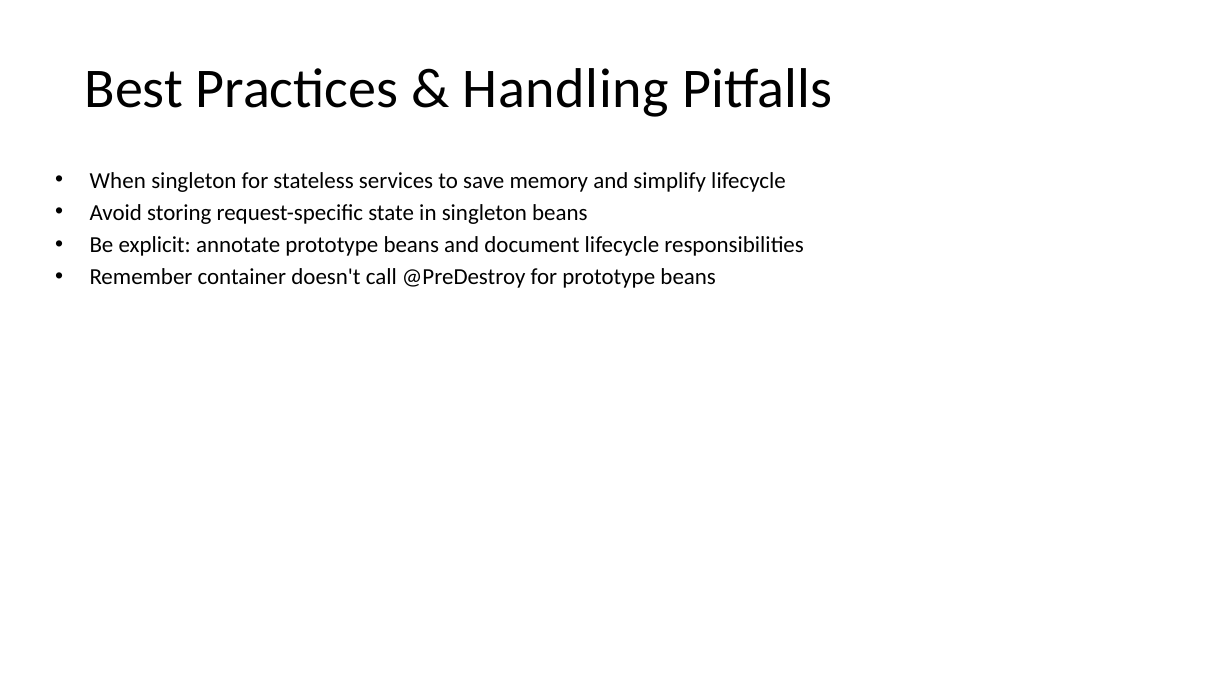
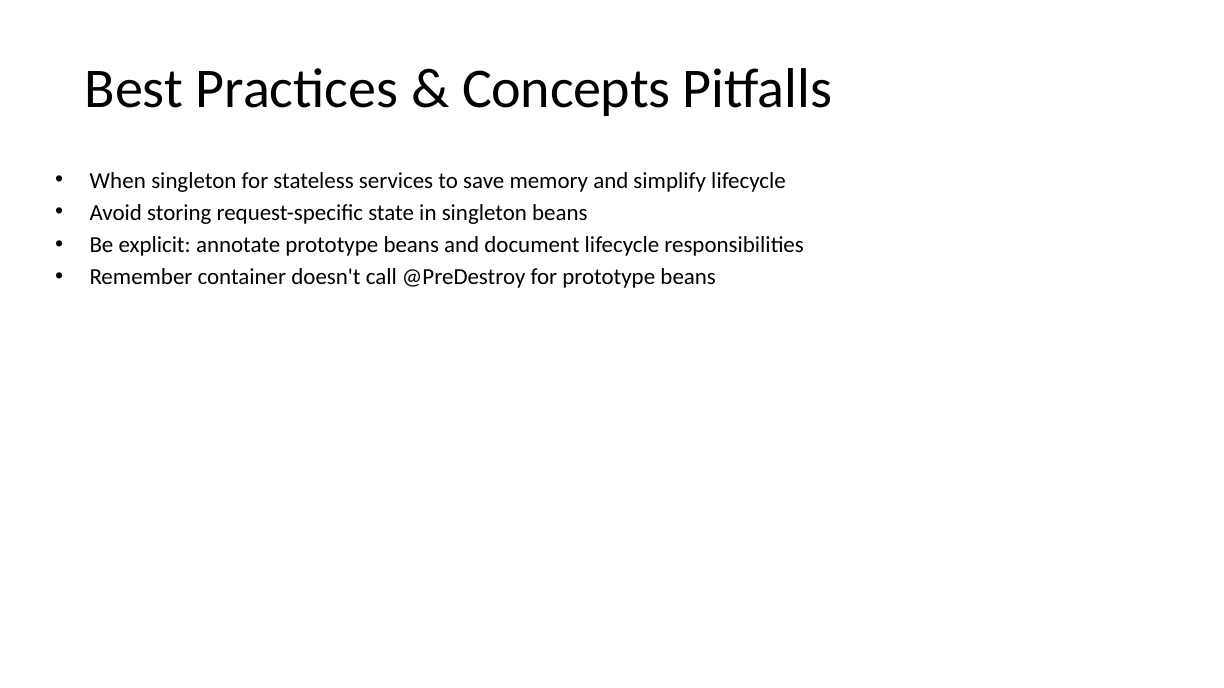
Handling: Handling -> Concepts
